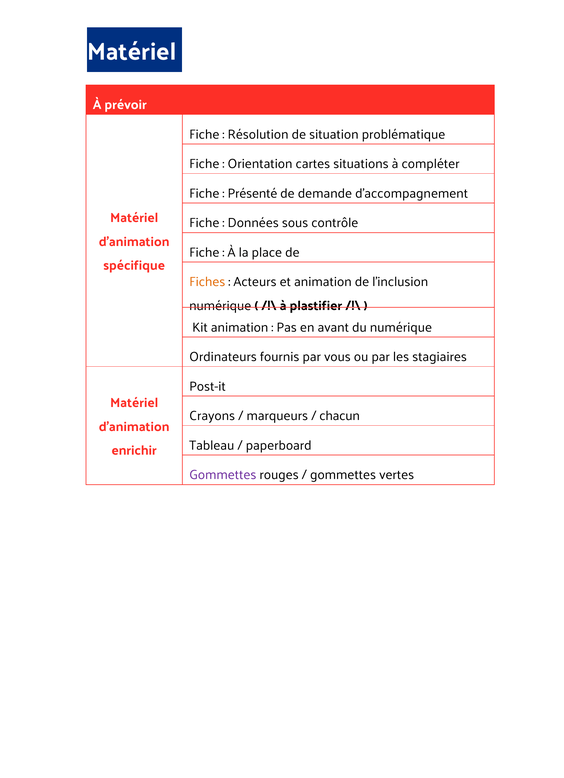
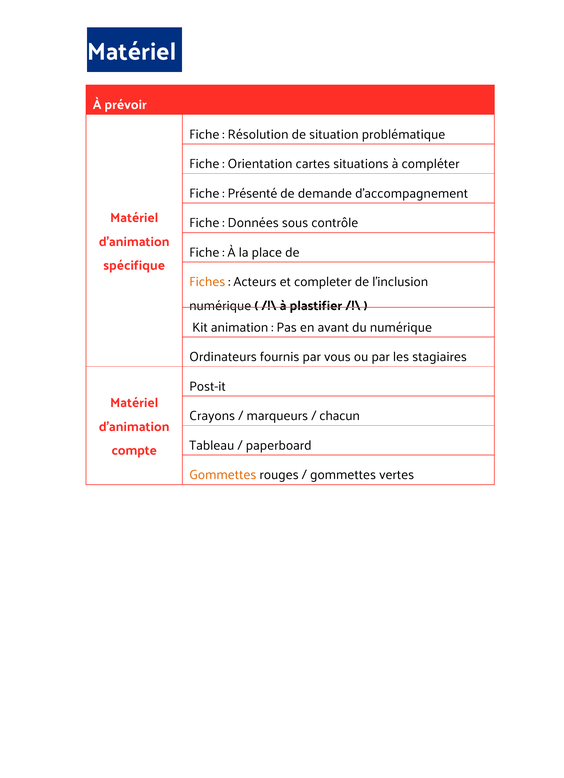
et animation: animation -> completer
enrichir: enrichir -> compte
Gommettes at (223, 475) colour: purple -> orange
